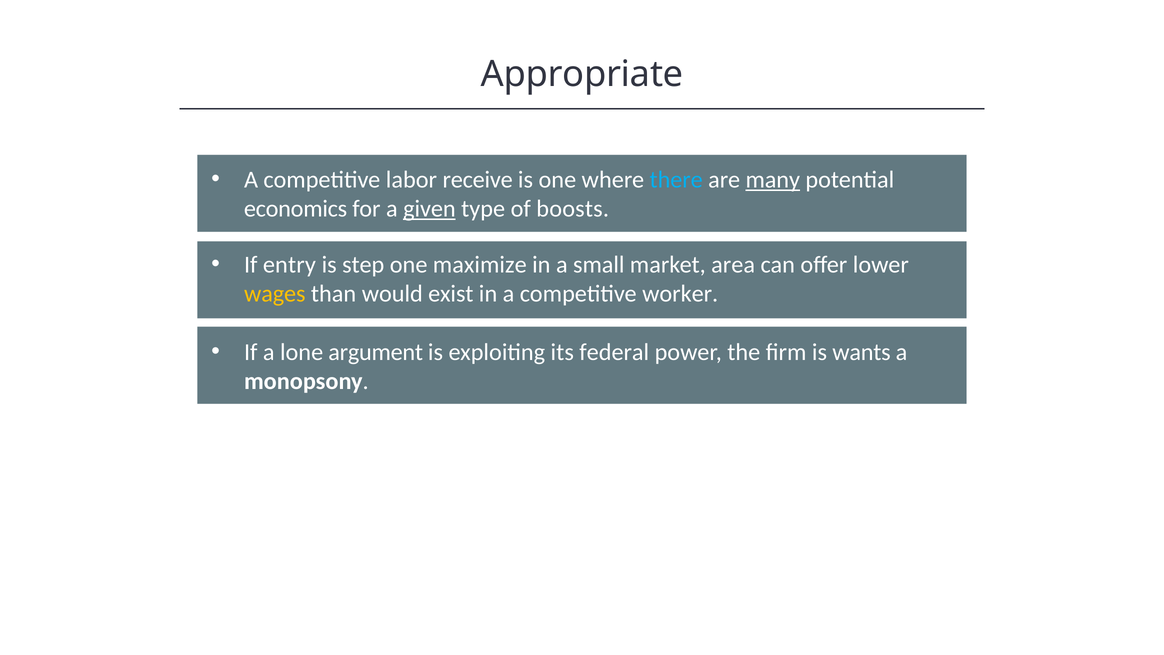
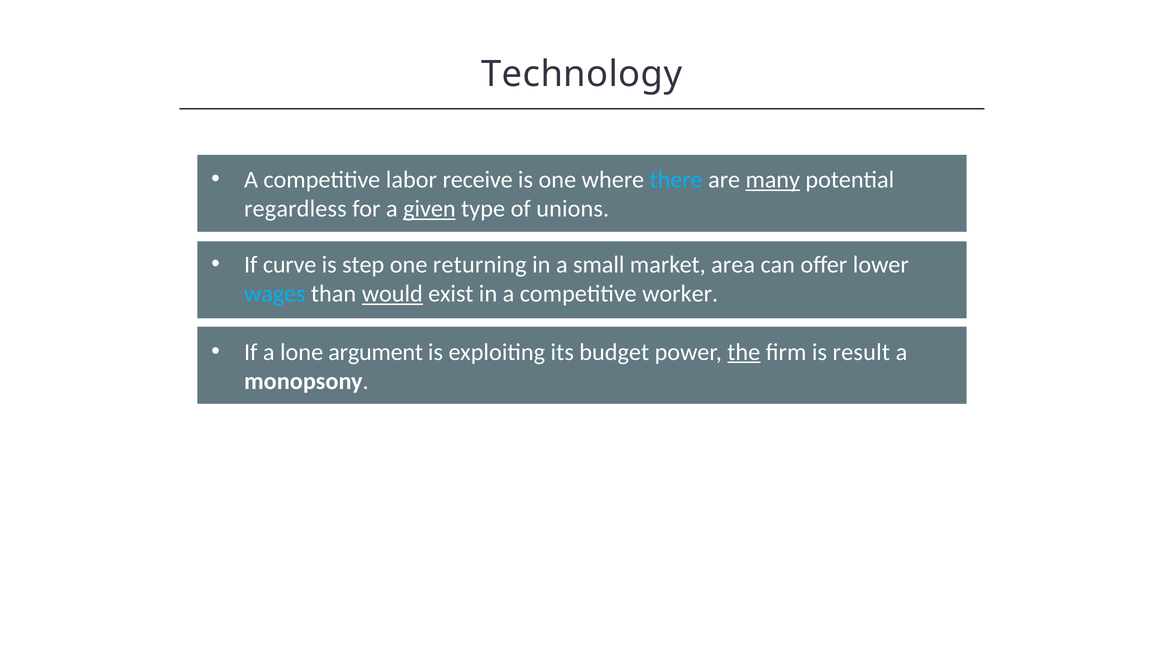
Appropriate: Appropriate -> Technology
economics: economics -> regardless
boosts: boosts -> unions
entry: entry -> curve
maximize: maximize -> returning
wages colour: yellow -> light blue
would underline: none -> present
federal: federal -> budget
the underline: none -> present
wants: wants -> result
